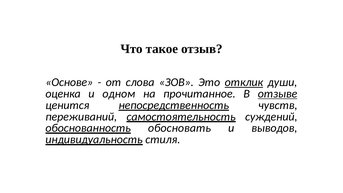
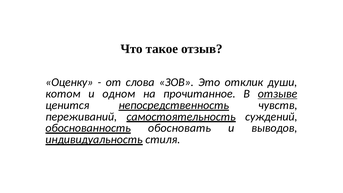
Основе: Основе -> Оценку
отклик underline: present -> none
оценка: оценка -> котом
